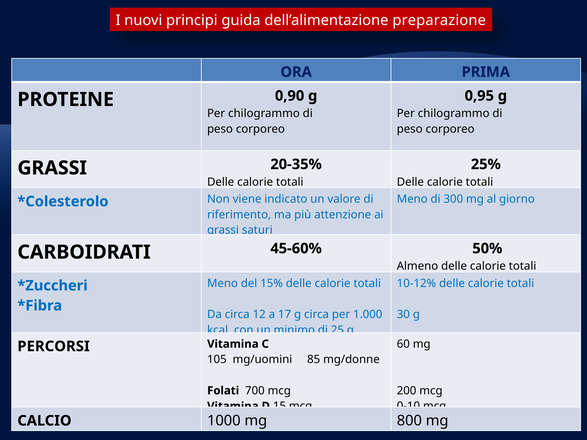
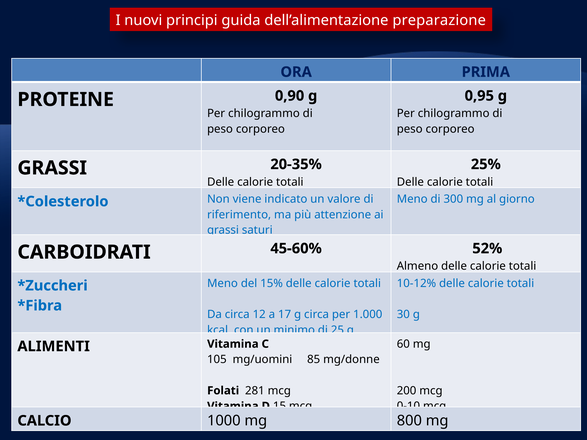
50%: 50% -> 52%
PERCORSI: PERCORSI -> ALIMENTI
700: 700 -> 281
